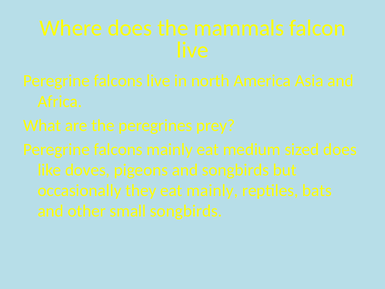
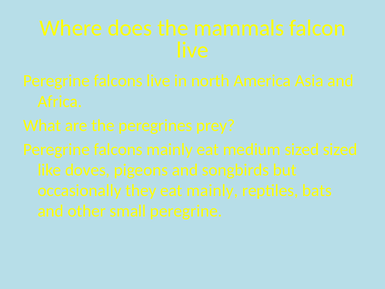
sized does: does -> sized
small songbirds: songbirds -> peregrine
